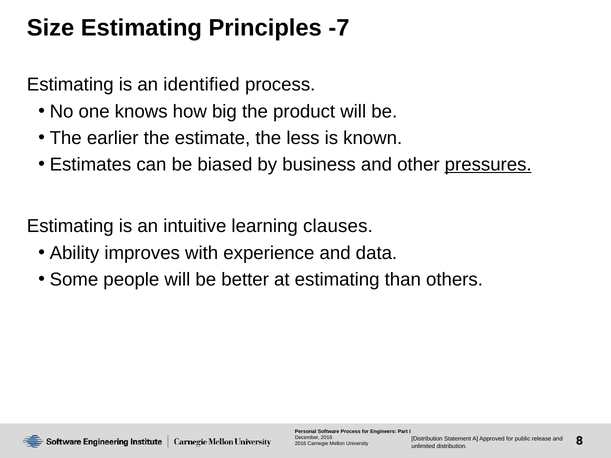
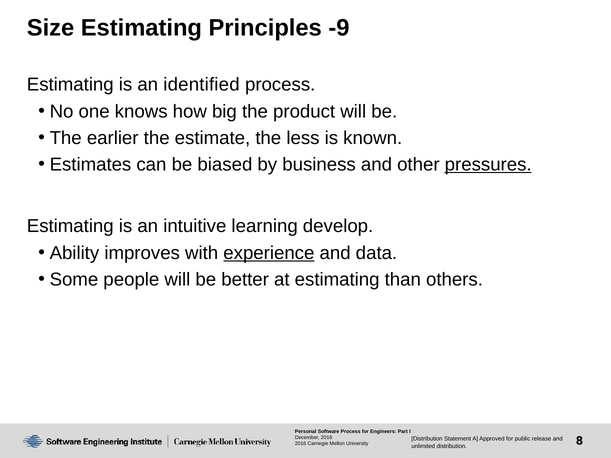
-7: -7 -> -9
clauses: clauses -> develop
experience underline: none -> present
